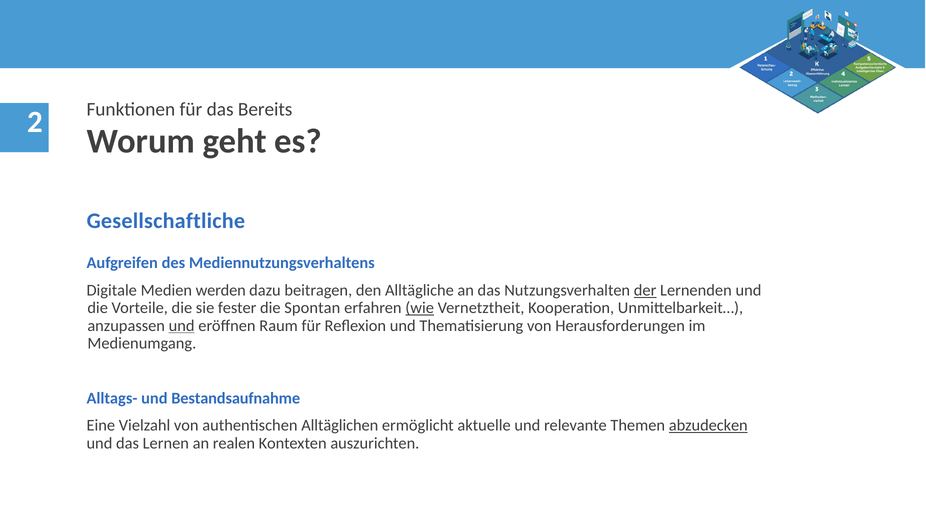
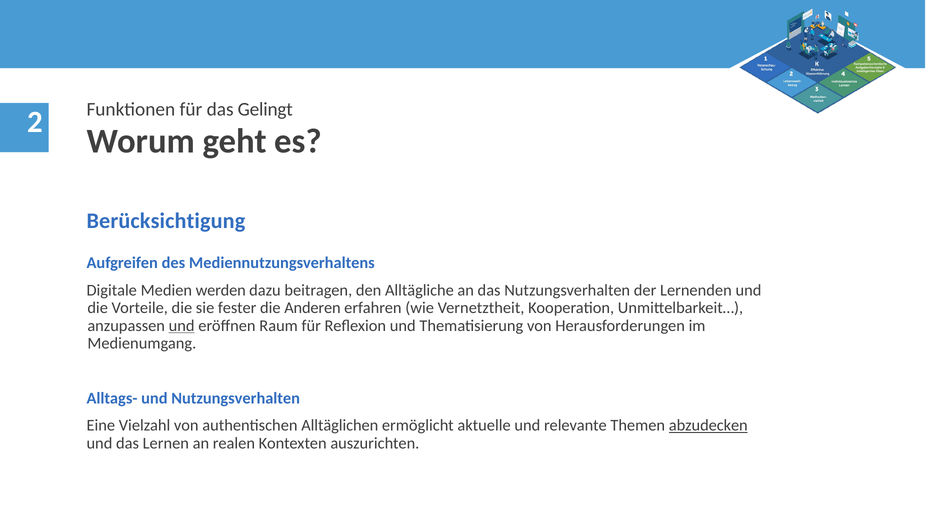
Bereits: Bereits -> Gelingt
Gesellschaftliche: Gesellschaftliche -> Berücksichtigung
der underline: present -> none
Spontan: Spontan -> Anderen
wie underline: present -> none
und Bestandsaufnahme: Bestandsaufnahme -> Nutzungsverhalten
